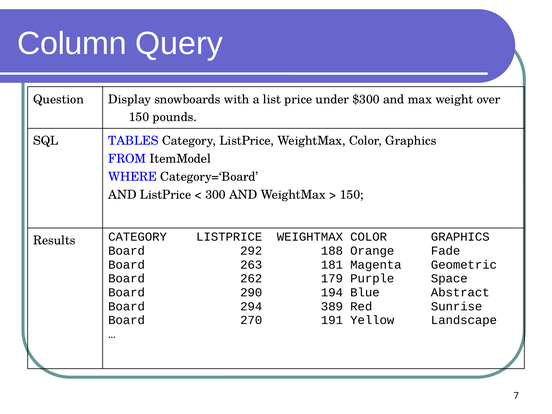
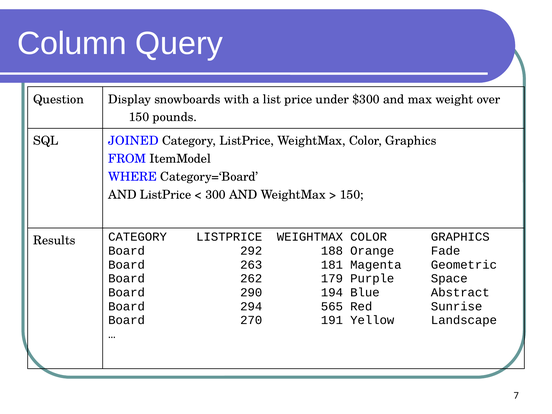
TABLES: TABLES -> JOINED
389: 389 -> 565
